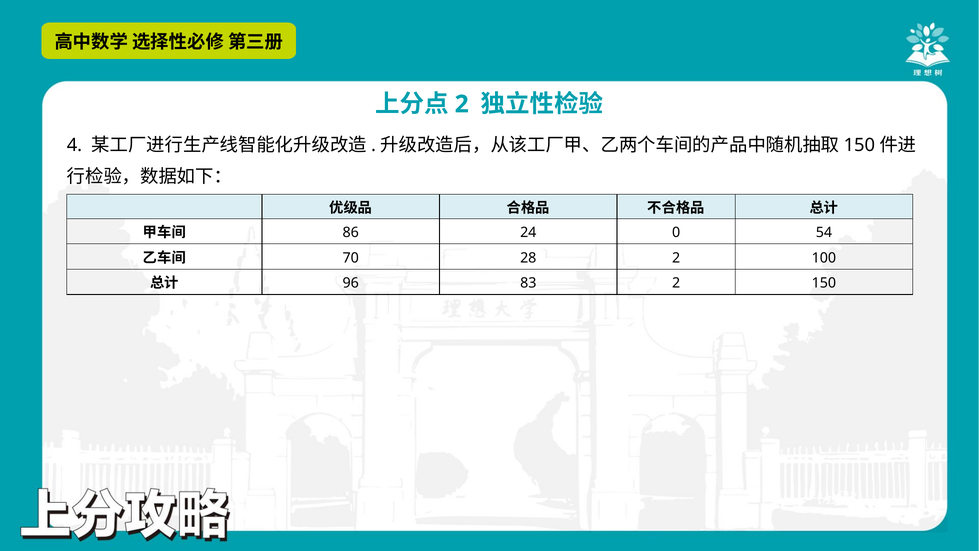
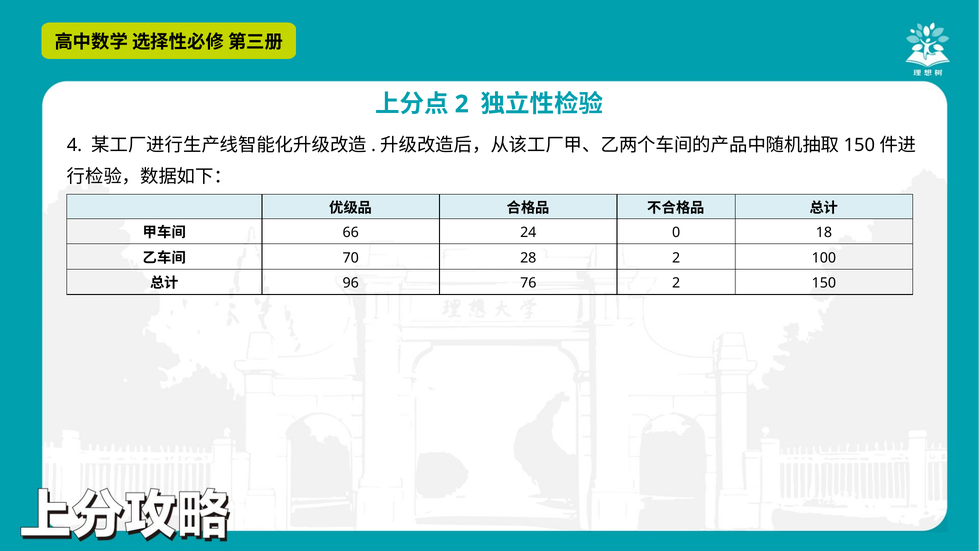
86: 86 -> 66
54: 54 -> 18
83: 83 -> 76
